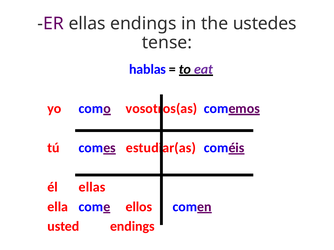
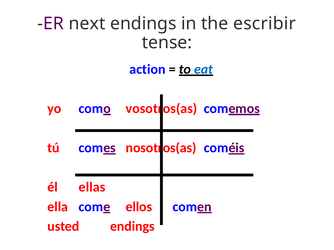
ER ellas: ellas -> next
ustedes: ustedes -> escribir
hablas: hablas -> action
eat colour: purple -> blue
estudiar(as: estudiar(as -> nosotros(as
